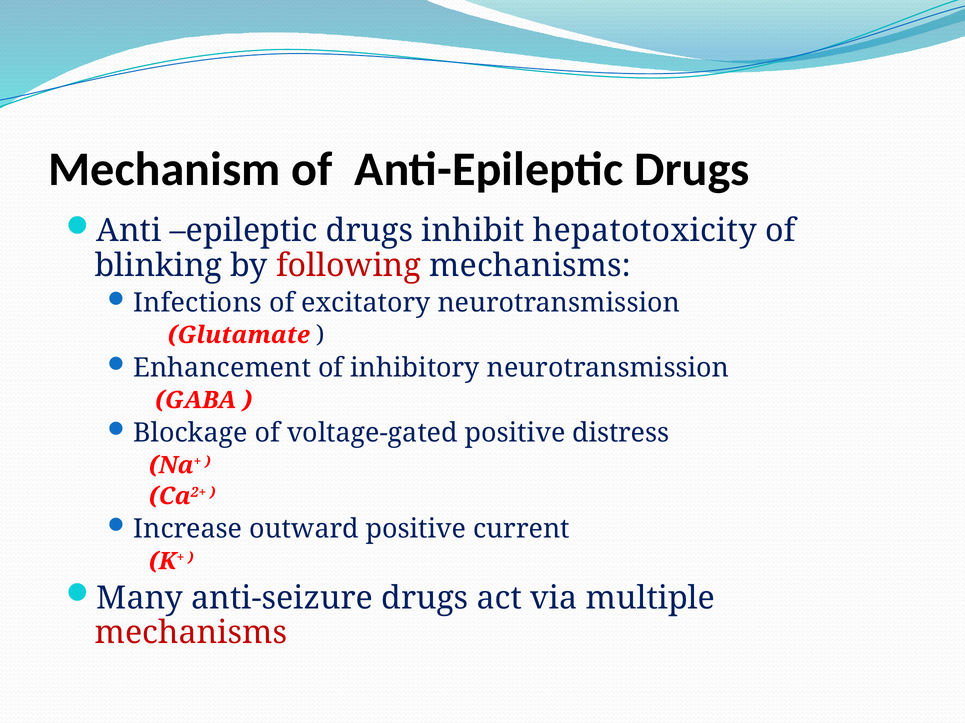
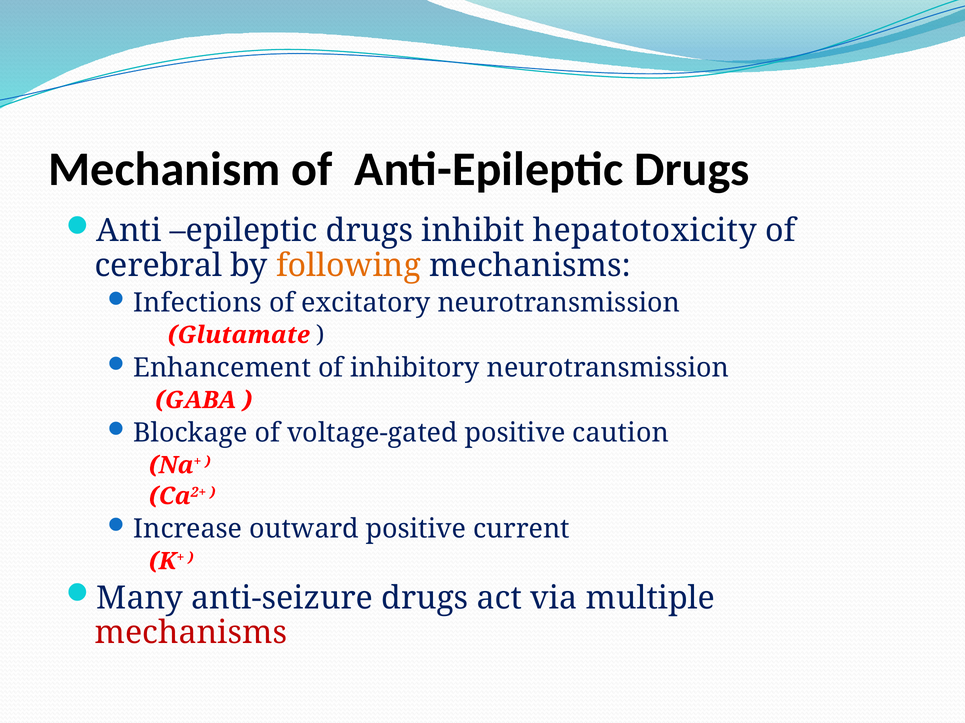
blinking: blinking -> cerebral
following colour: red -> orange
distress: distress -> caution
